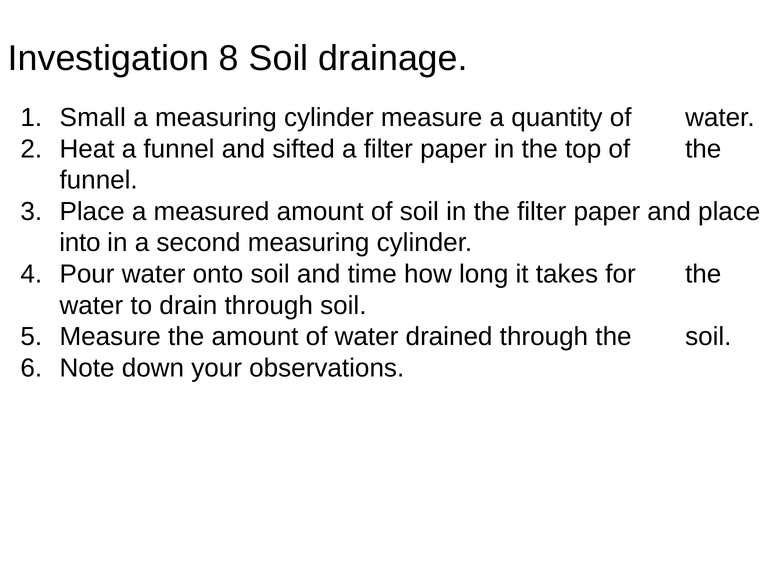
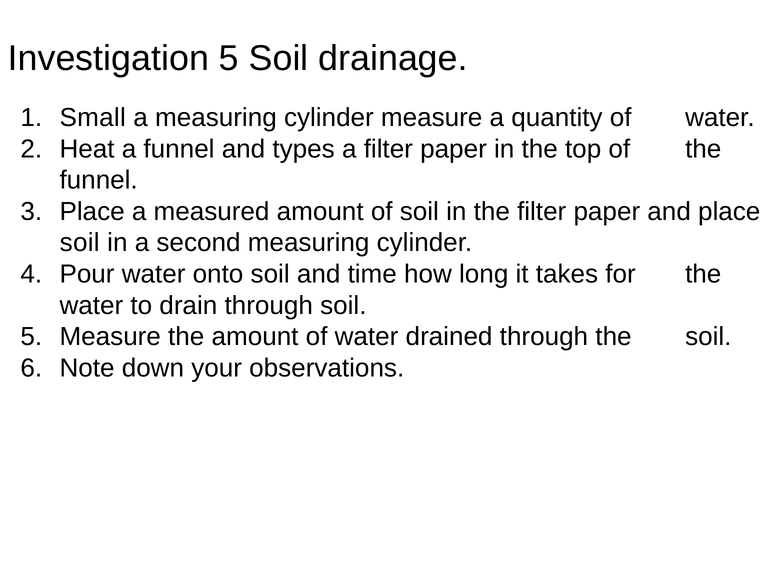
Investigation 8: 8 -> 5
sifted: sifted -> types
into at (80, 243): into -> soil
